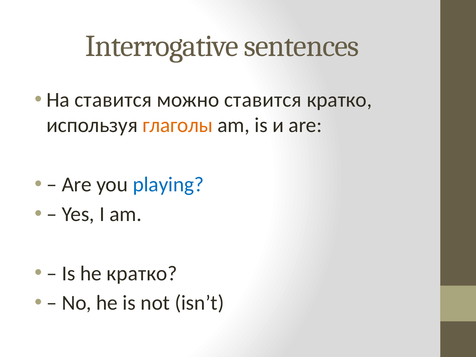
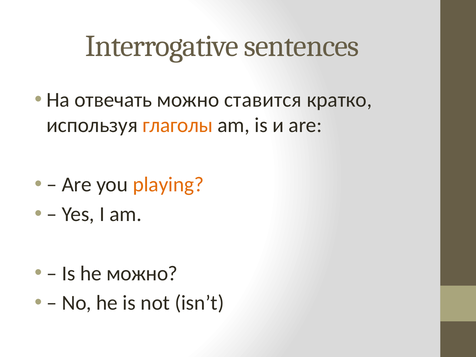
На ставится: ставится -> отвечать
playing colour: blue -> orange
he кратко: кратко -> можно
